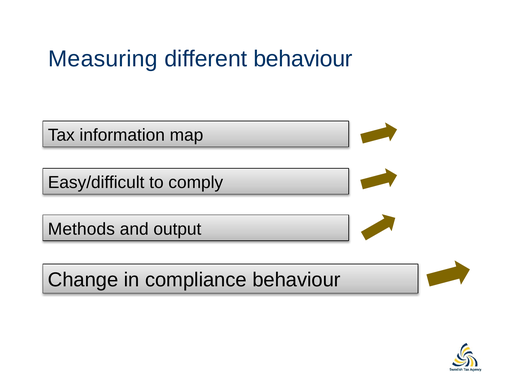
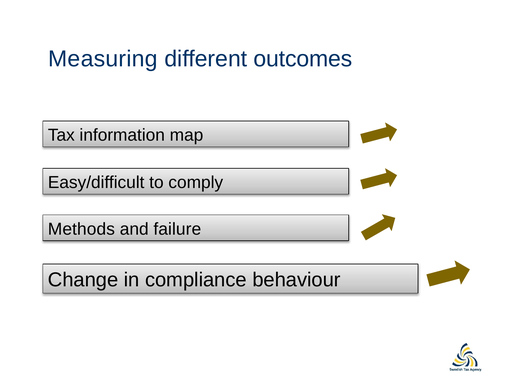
different behaviour: behaviour -> outcomes
output: output -> failure
